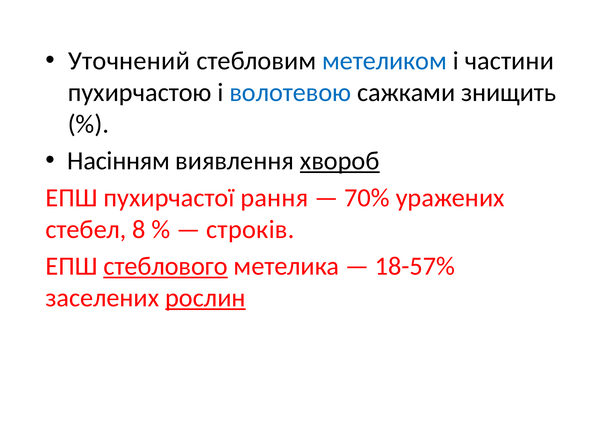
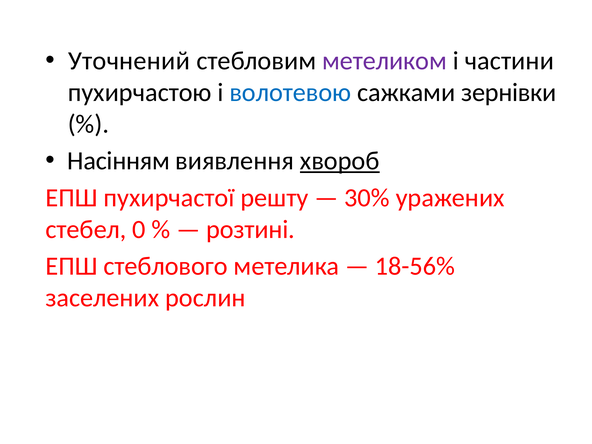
метеликом colour: blue -> purple
знищить: знищить -> зернівки
рання: рання -> решту
70%: 70% -> 30%
8: 8 -> 0
строків: строків -> розтині
стеблового underline: present -> none
18-57%: 18-57% -> 18-56%
рослин underline: present -> none
